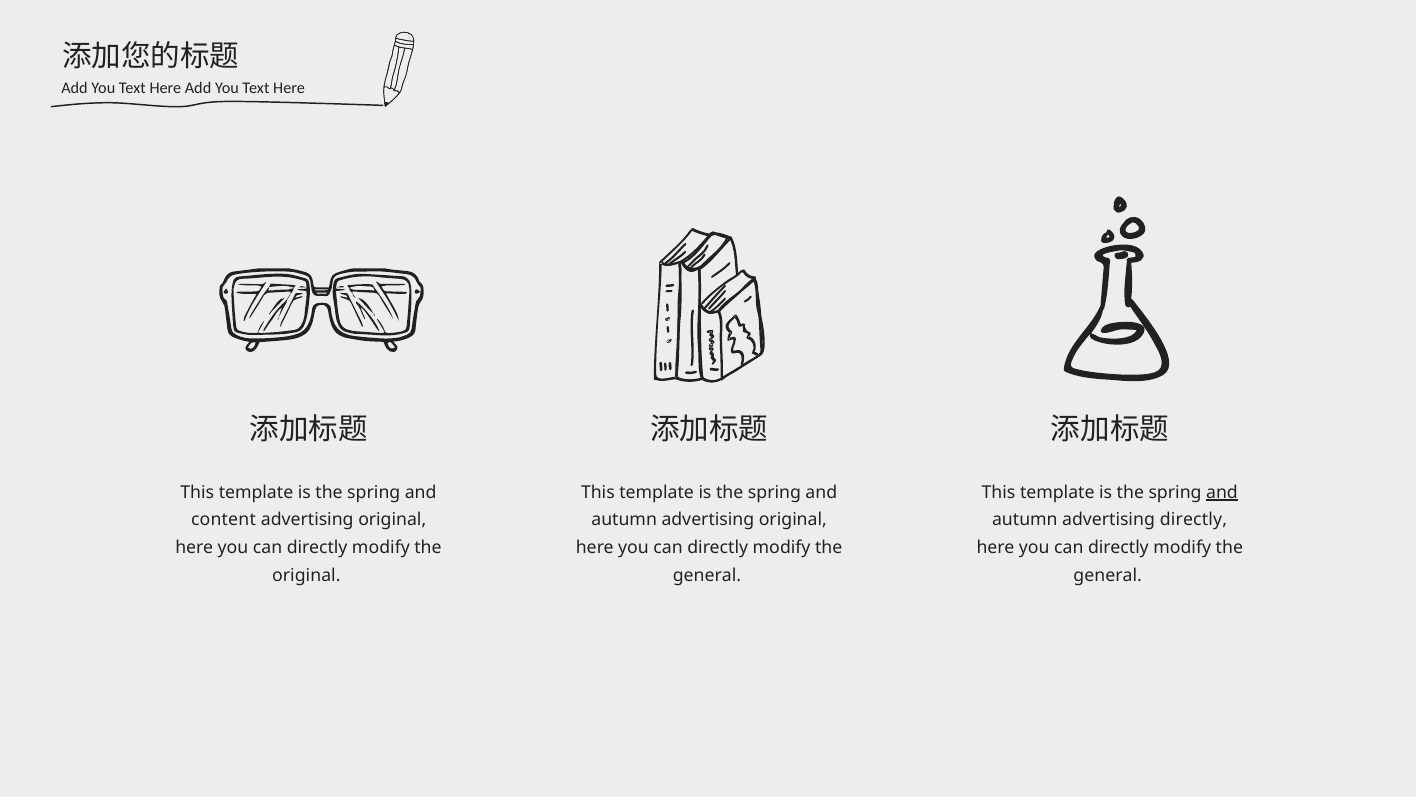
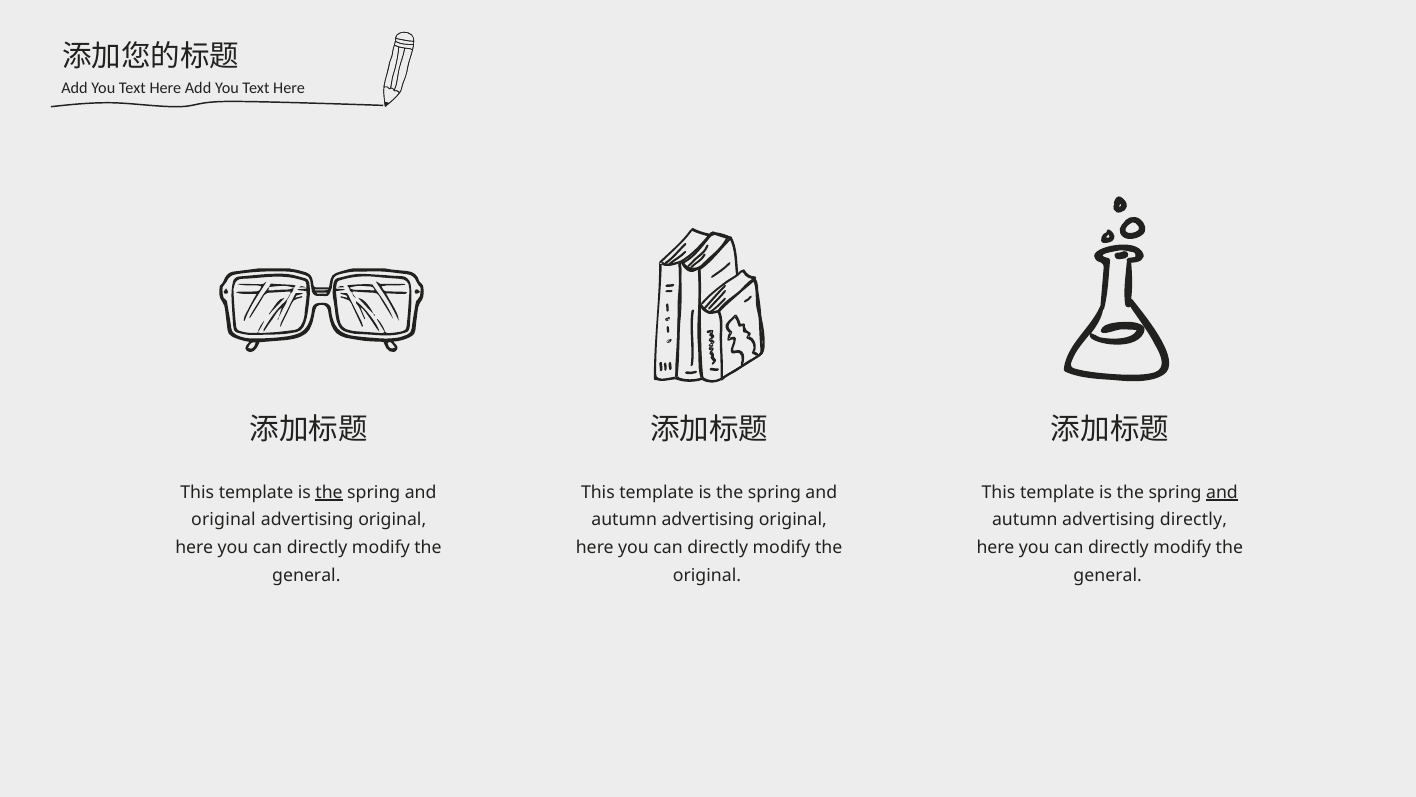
the at (329, 492) underline: none -> present
content at (223, 520): content -> original
original at (306, 575): original -> general
general at (707, 575): general -> original
